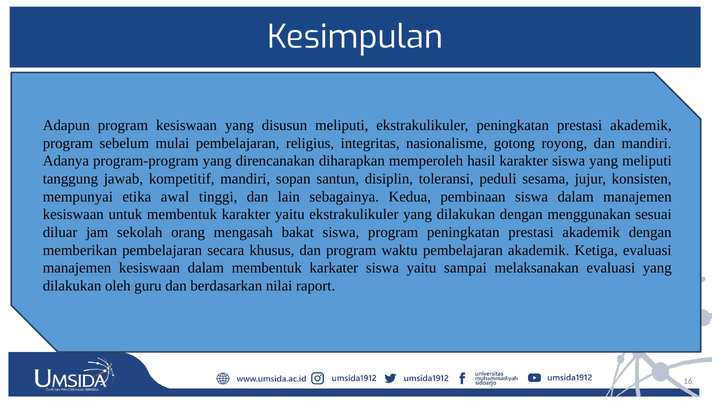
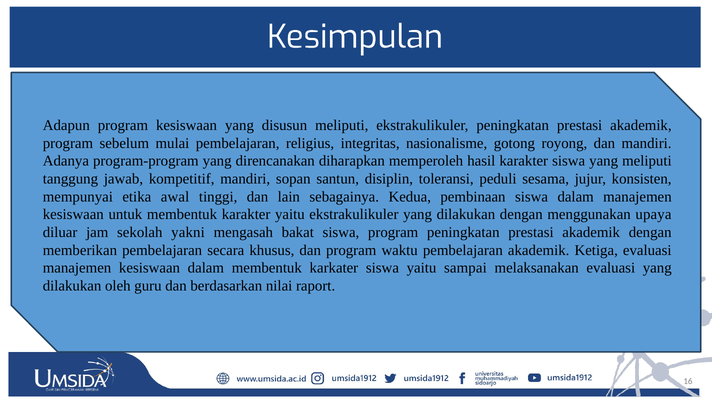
sesuai: sesuai -> upaya
orang: orang -> yakni
